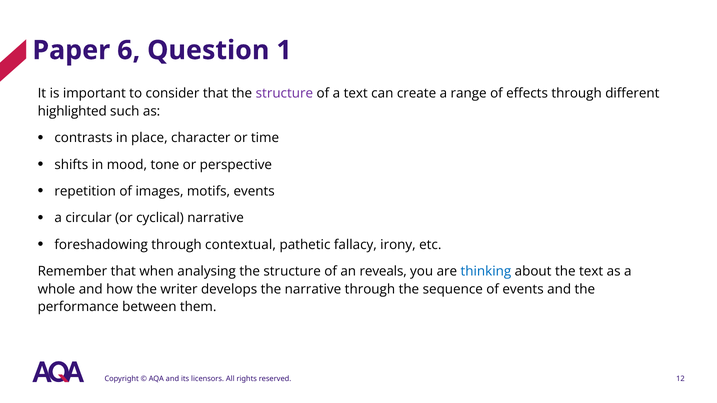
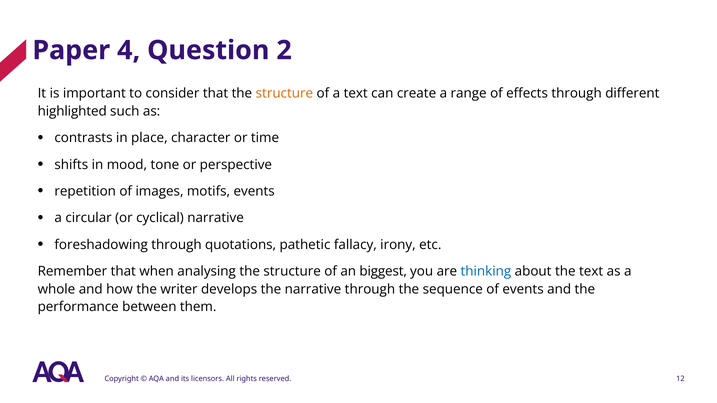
6: 6 -> 4
1: 1 -> 2
structure at (284, 94) colour: purple -> orange
contextual: contextual -> quotations
reveals: reveals -> biggest
